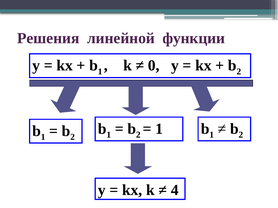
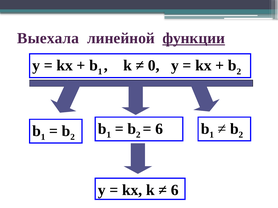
Решения: Решения -> Выехала
функции underline: none -> present
1 at (159, 129): 1 -> 6
4 at (175, 190): 4 -> 6
